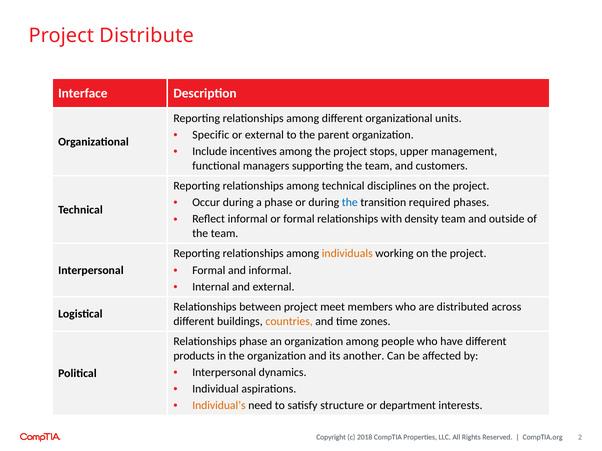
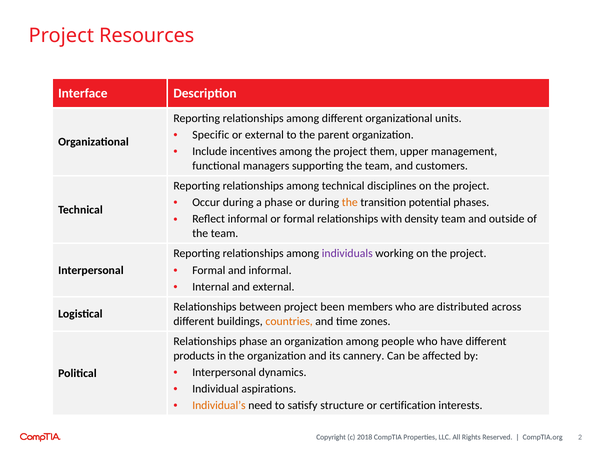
Distribute: Distribute -> Resources
stops: stops -> them
the at (350, 203) colour: blue -> orange
required: required -> potential
individuals colour: orange -> purple
meet: meet -> been
another: another -> cannery
department: department -> certification
